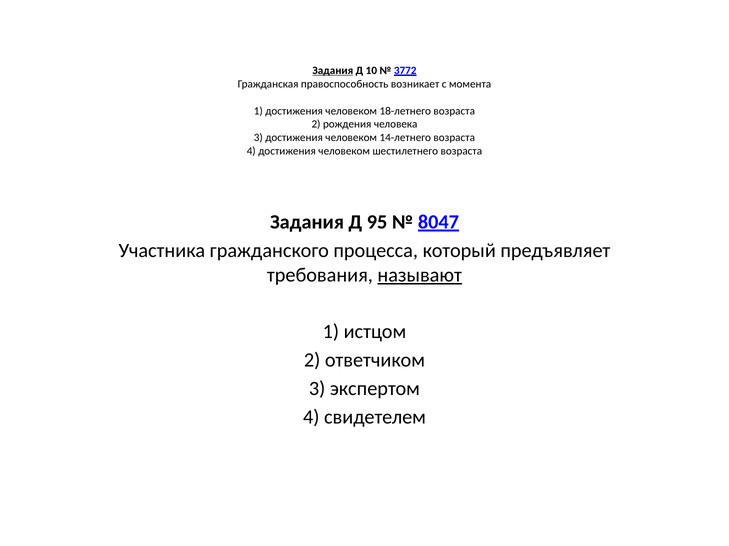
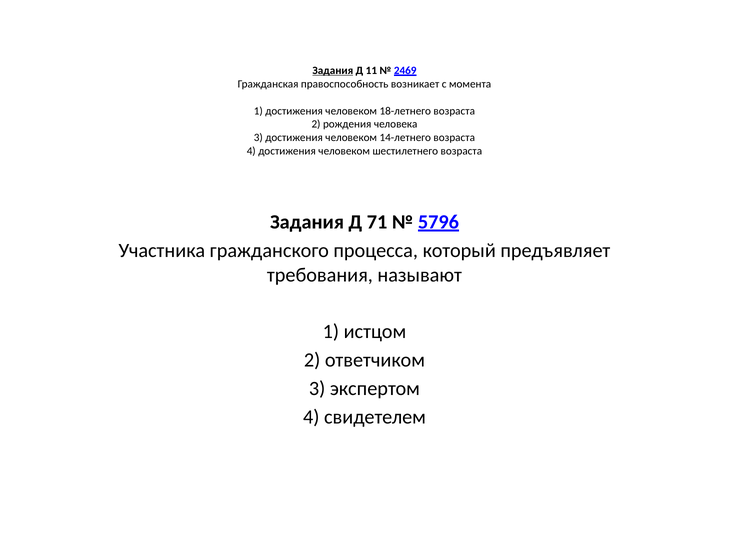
10: 10 -> 11
3772: 3772 -> 2469
95: 95 -> 71
8047: 8047 -> 5796
называют underline: present -> none
